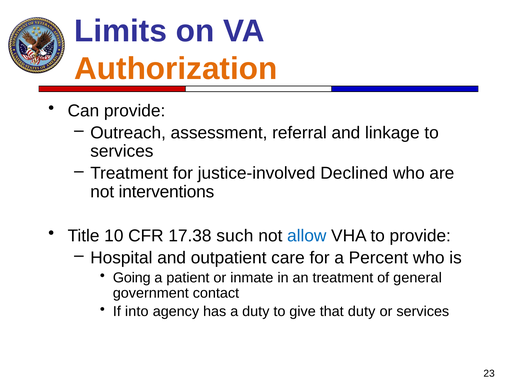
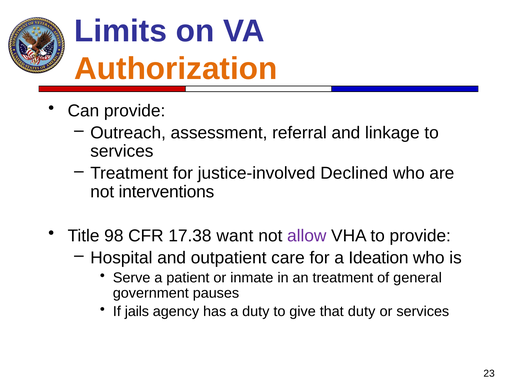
10: 10 -> 98
such: such -> want
allow colour: blue -> purple
Percent: Percent -> Ideation
Going: Going -> Serve
contact: contact -> pauses
into: into -> jails
